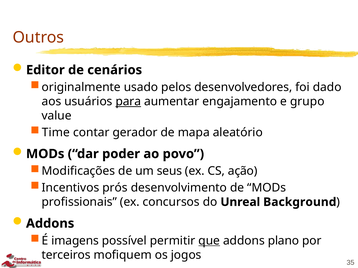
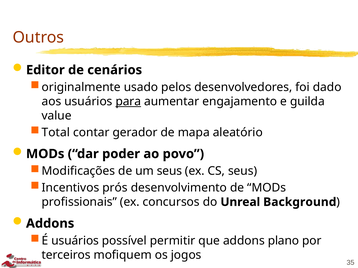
grupo: grupo -> guilda
Time: Time -> Total
CS ação: ação -> seus
É imagens: imagens -> usuários
que underline: present -> none
